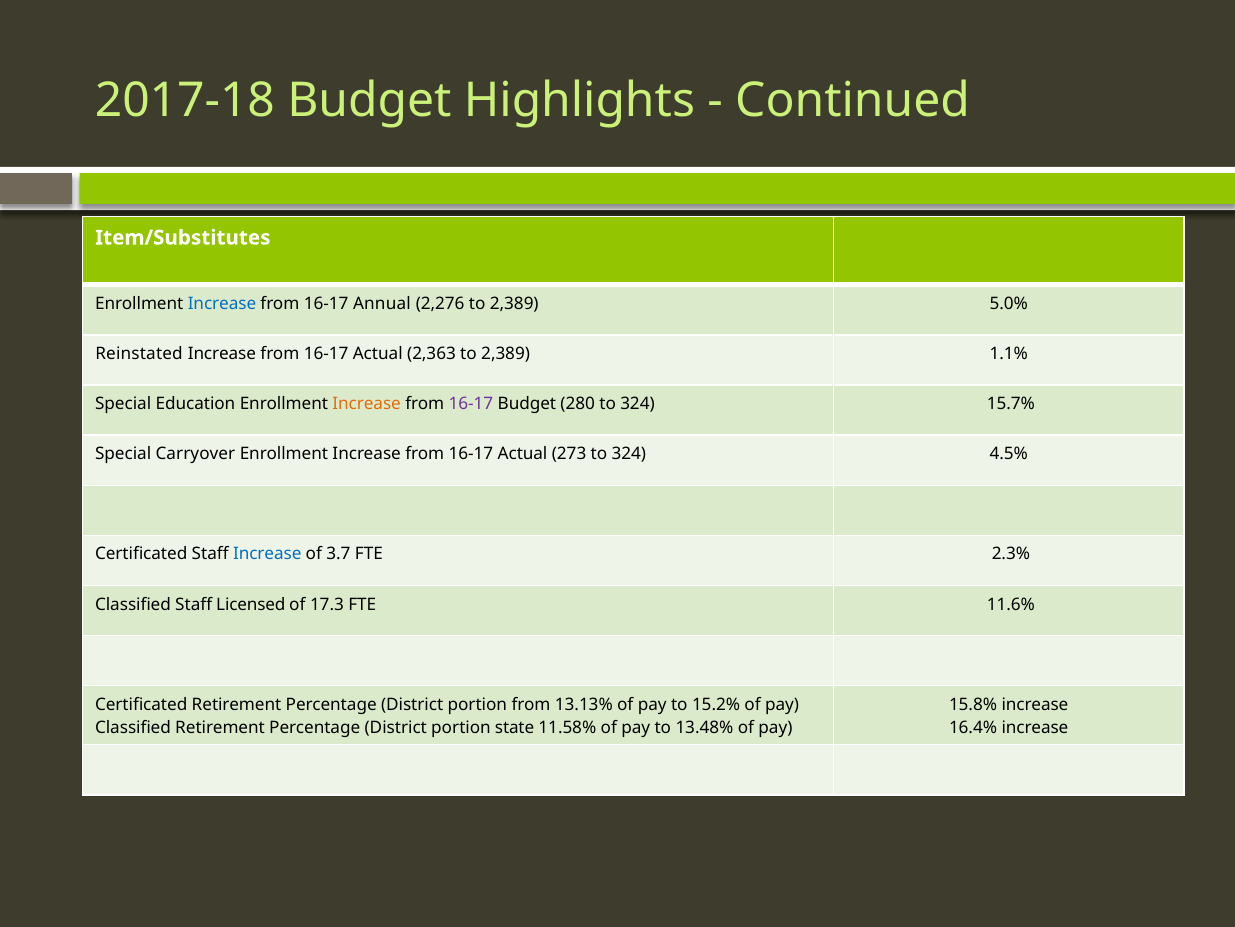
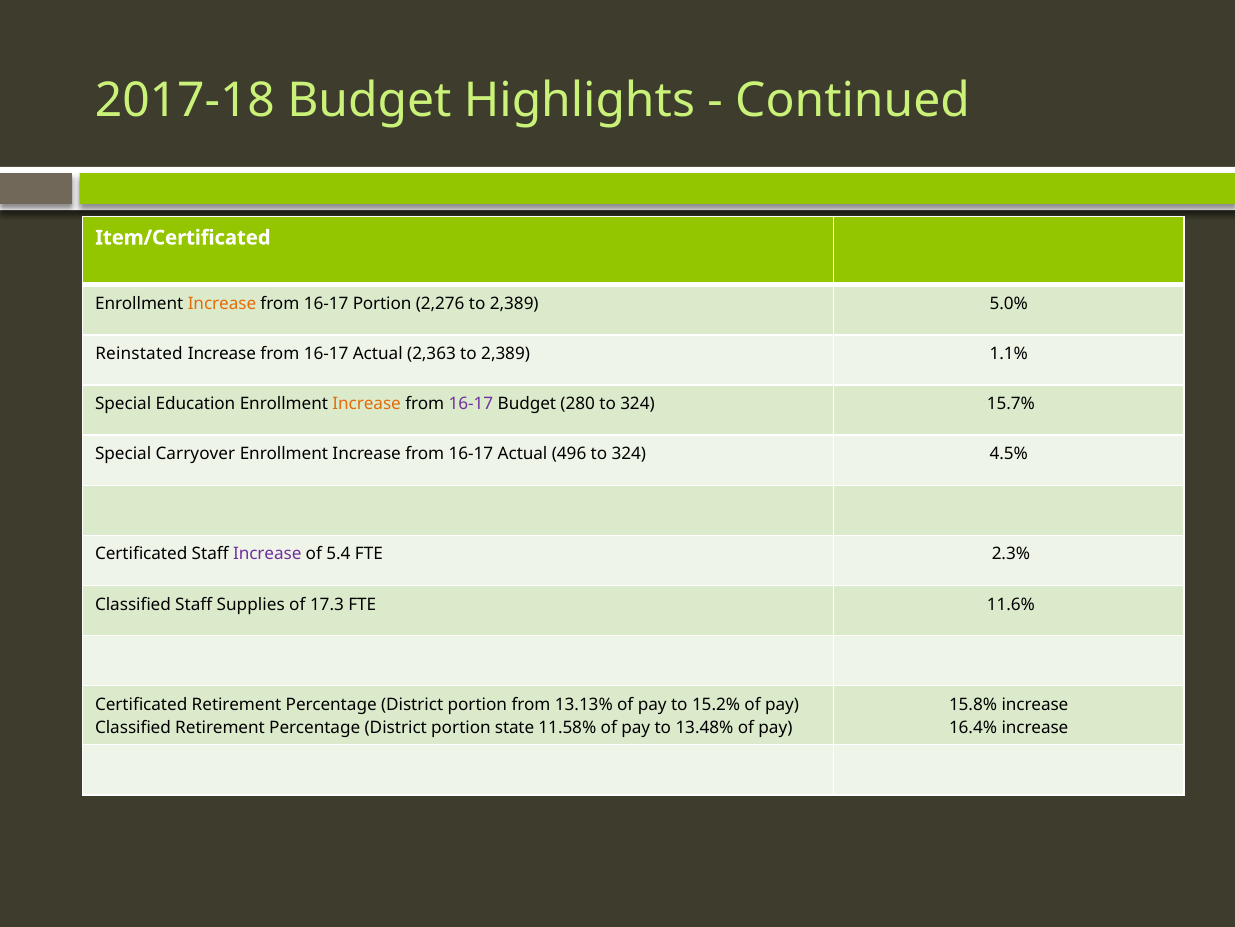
Item/Substitutes: Item/Substitutes -> Item/Certificated
Increase at (222, 303) colour: blue -> orange
16-17 Annual: Annual -> Portion
273: 273 -> 496
Increase at (267, 554) colour: blue -> purple
3.7: 3.7 -> 5.4
Licensed: Licensed -> Supplies
